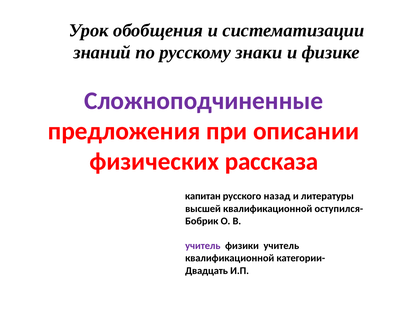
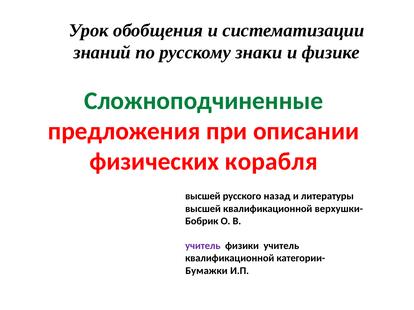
Сложноподчиненные colour: purple -> green
рассказа: рассказа -> корабля
капитан at (203, 197): капитан -> высшей
оступился-: оступился- -> верхушки-
Двадцать: Двадцать -> Бумажки
